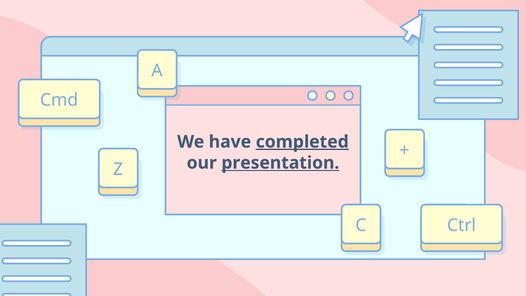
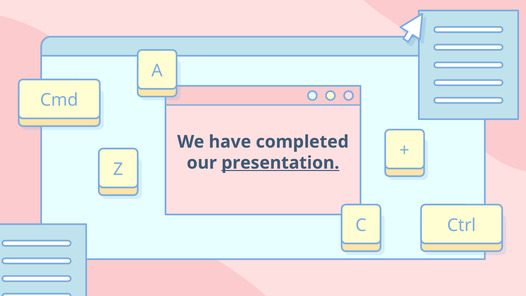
completed underline: present -> none
